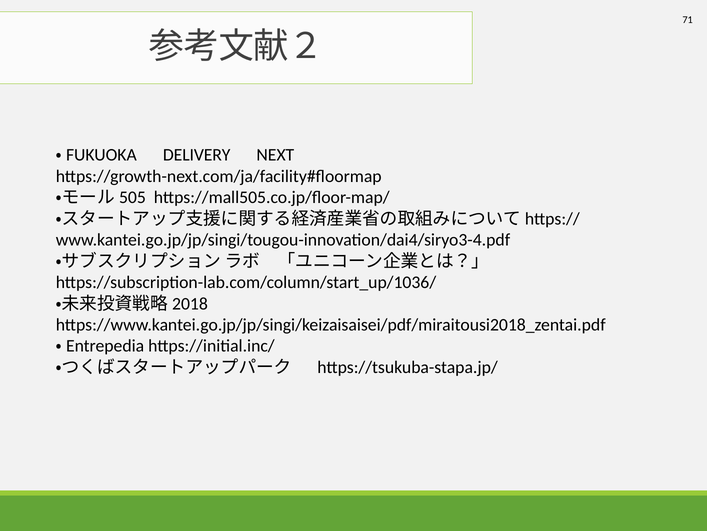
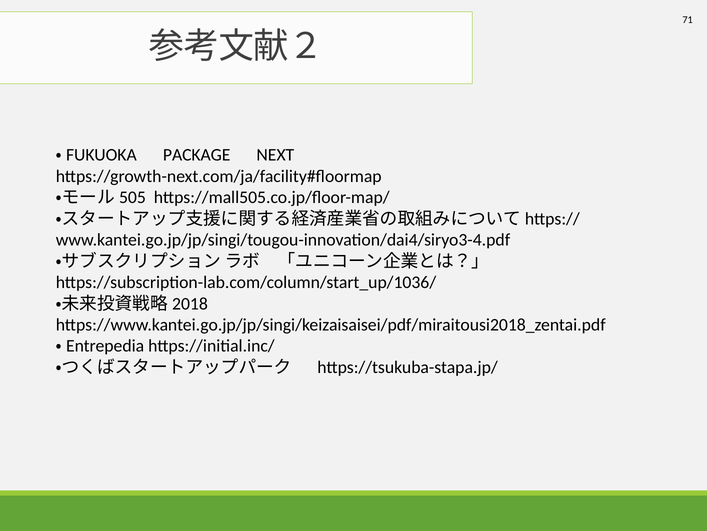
DELIVERY: DELIVERY -> PACKAGE
